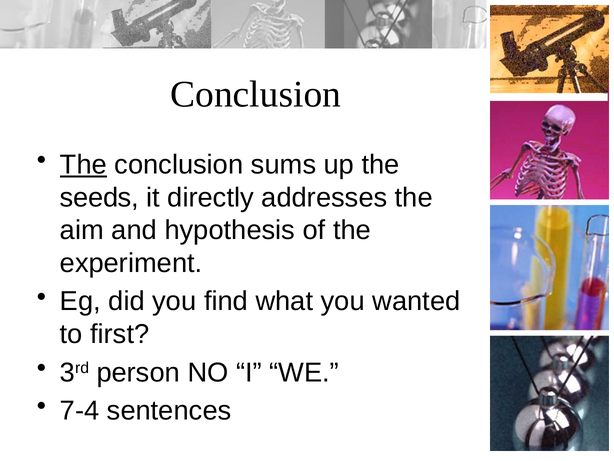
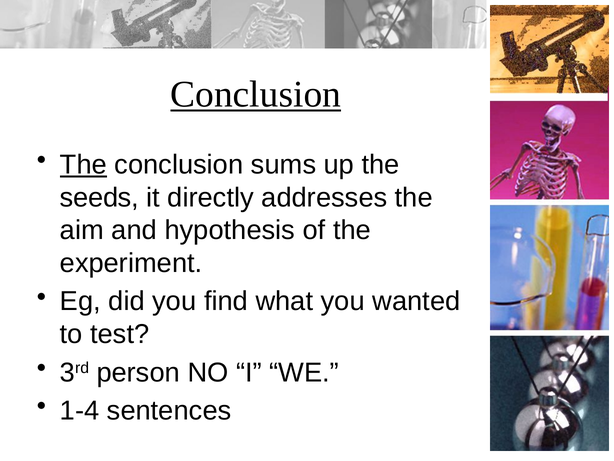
Conclusion at (256, 94) underline: none -> present
first: first -> test
7-4: 7-4 -> 1-4
